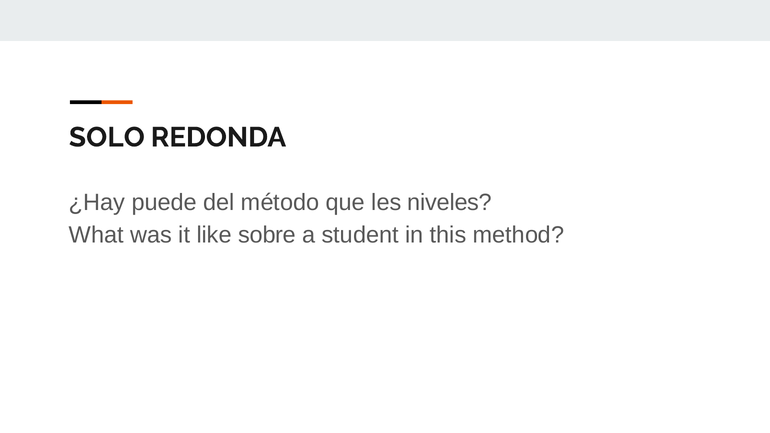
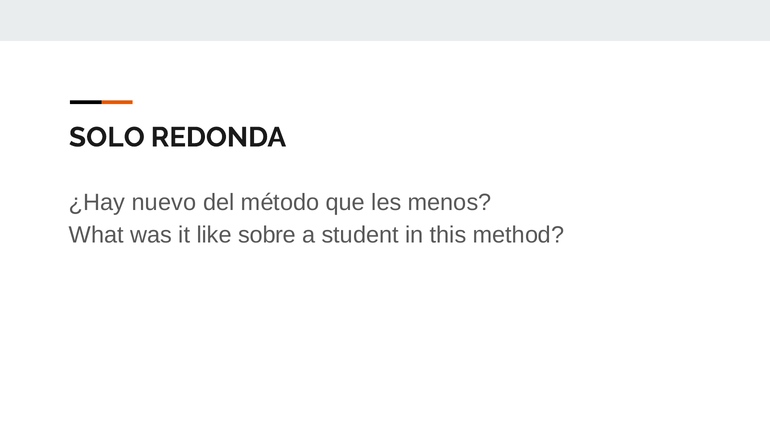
puede: puede -> nuevo
niveles: niveles -> menos
